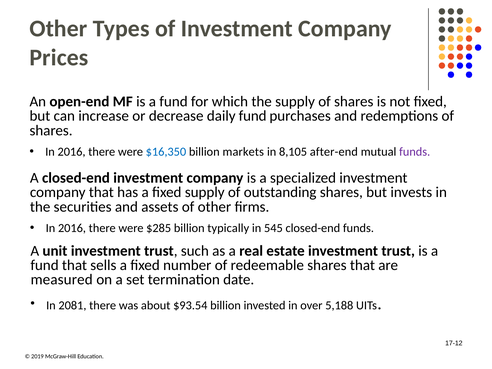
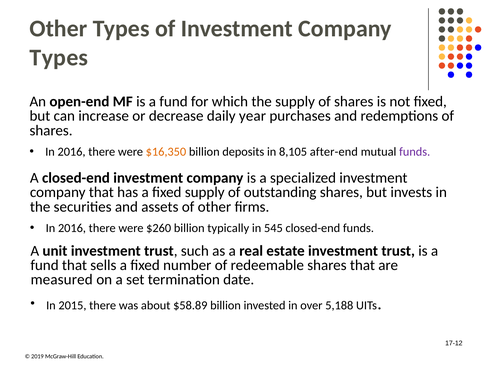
Prices at (59, 57): Prices -> Types
daily fund: fund -> year
$16,350 colour: blue -> orange
markets: markets -> deposits
$285: $285 -> $260
2081: 2081 -> 2015
$93.54: $93.54 -> $58.89
